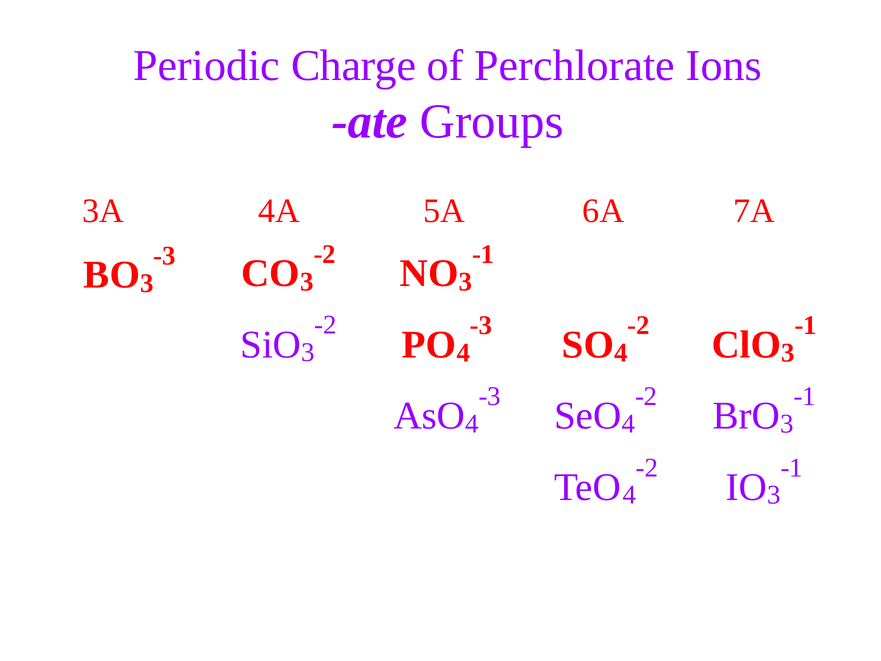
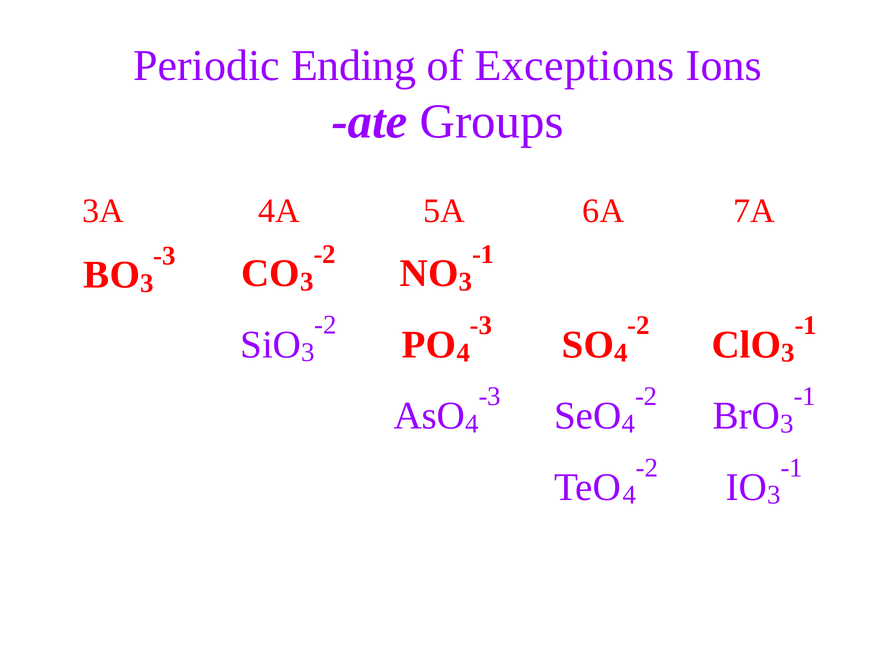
Charge: Charge -> Ending
Perchlorate: Perchlorate -> Exceptions
